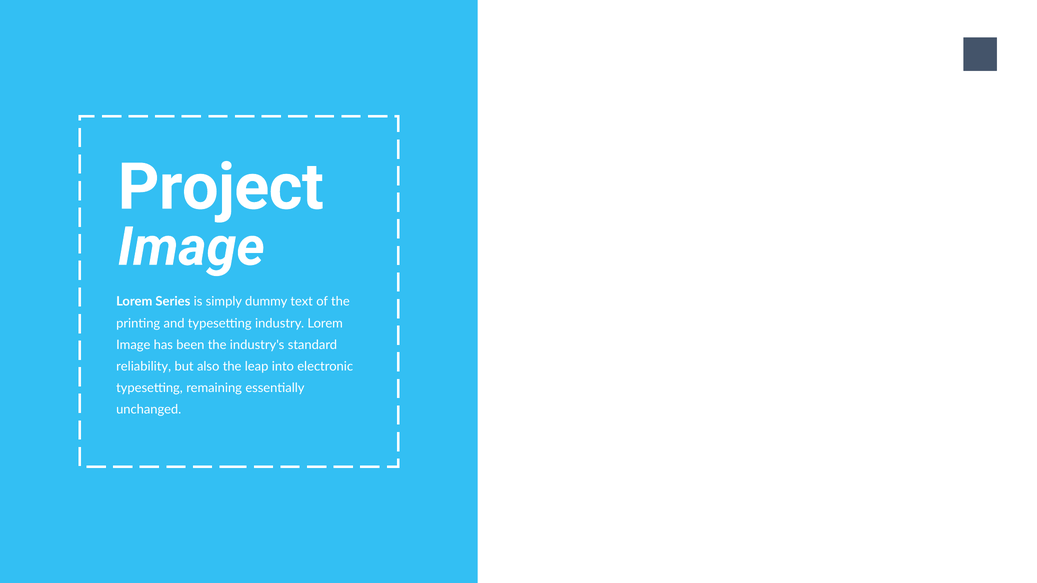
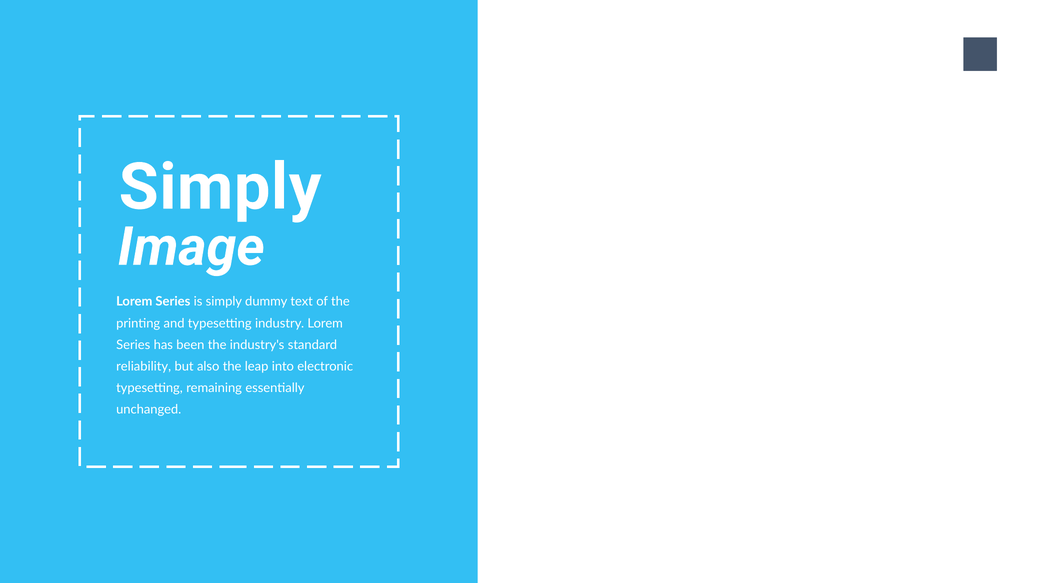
Project at (221, 187): Project -> Simply
Image at (133, 345): Image -> Series
